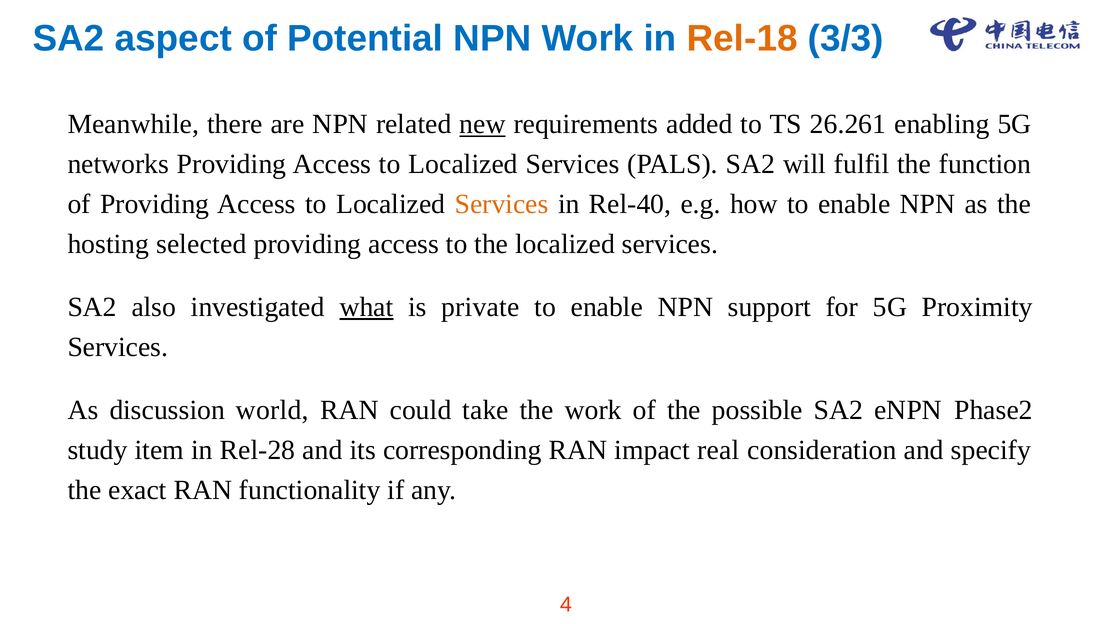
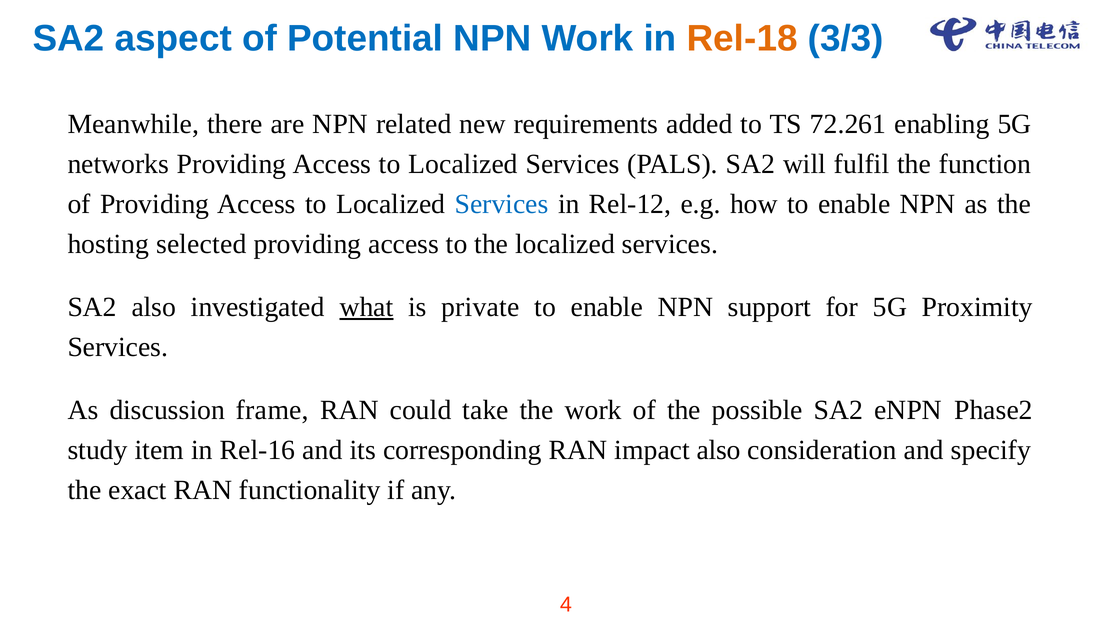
new underline: present -> none
26.261: 26.261 -> 72.261
Services at (502, 204) colour: orange -> blue
Rel-40: Rel-40 -> Rel-12
world: world -> frame
Rel-28: Rel-28 -> Rel-16
impact real: real -> also
